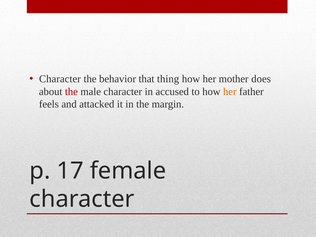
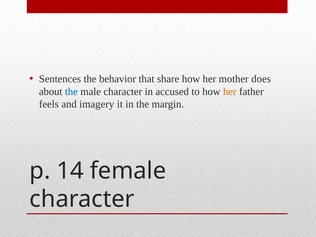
Character at (60, 79): Character -> Sentences
thing: thing -> share
the at (71, 92) colour: red -> blue
attacked: attacked -> imagery
17: 17 -> 14
